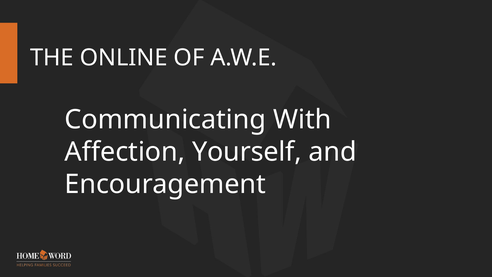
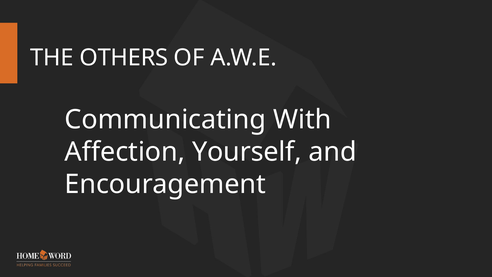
ONLINE: ONLINE -> OTHERS
